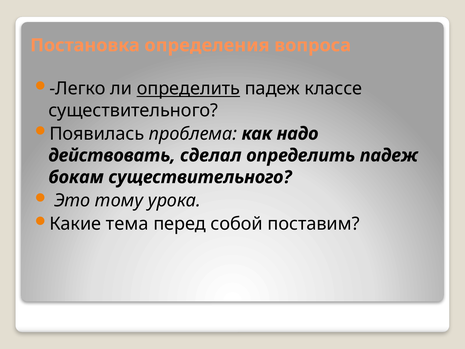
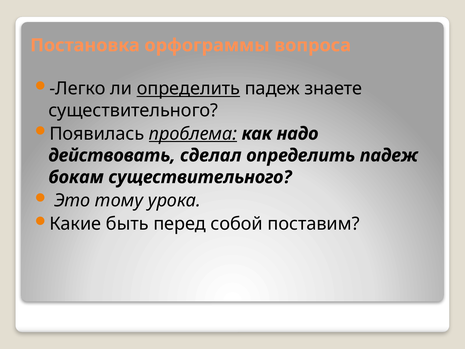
определения: определения -> орфограммы
классе: классе -> знаете
проблема underline: none -> present
тема: тема -> быть
